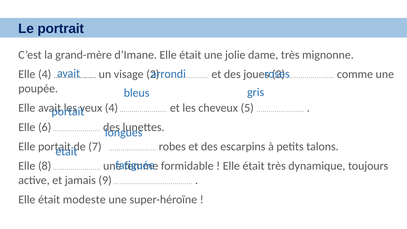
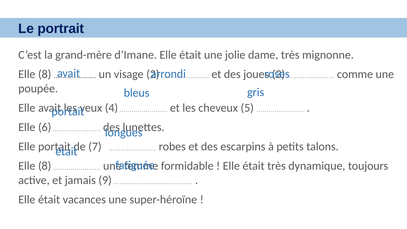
4 at (45, 74): 4 -> 8
modeste: modeste -> vacances
